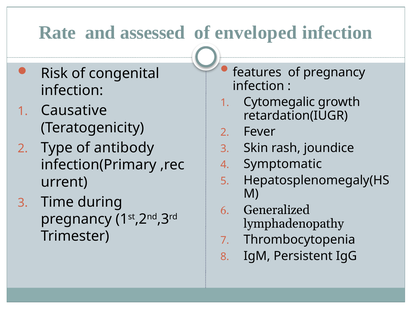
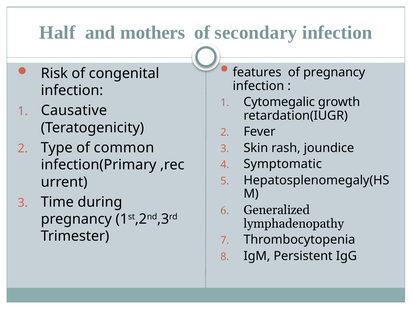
Rate: Rate -> Half
assessed: assessed -> mothers
enveloped: enveloped -> secondary
antibody: antibody -> common
